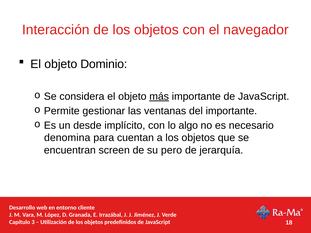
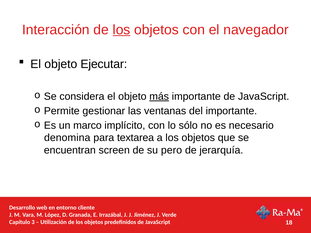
los at (122, 30) underline: none -> present
Dominio: Dominio -> Ejecutar
desde: desde -> marco
algo: algo -> sólo
cuentan: cuentan -> textarea
